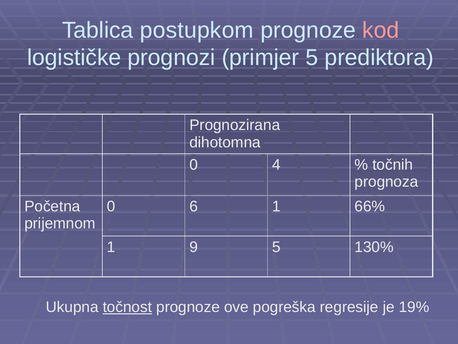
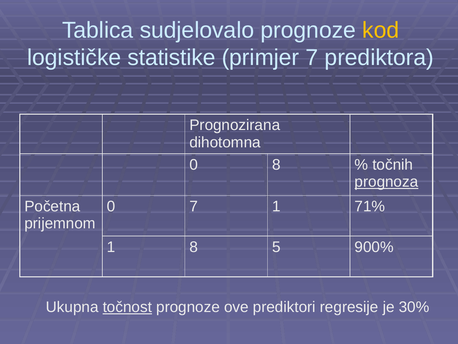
postupkom: postupkom -> sudjelovalo
kod colour: pink -> yellow
prognozi: prognozi -> statistike
primjer 5: 5 -> 7
0 4: 4 -> 8
prognoza underline: none -> present
0 6: 6 -> 7
66%: 66% -> 71%
1 9: 9 -> 8
130%: 130% -> 900%
pogreška: pogreška -> prediktori
19%: 19% -> 30%
